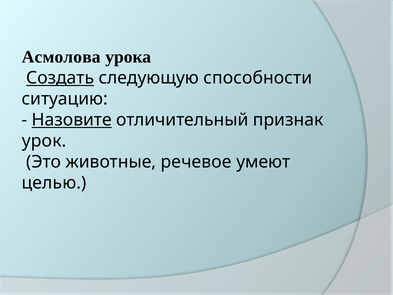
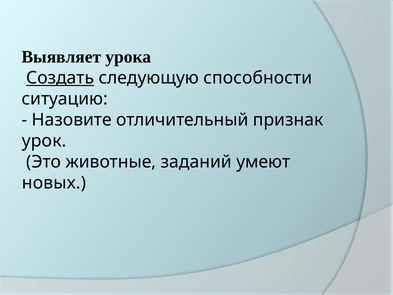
Асмолова: Асмолова -> Выявляет
Назовите underline: present -> none
речевое: речевое -> заданий
целью: целью -> новых
